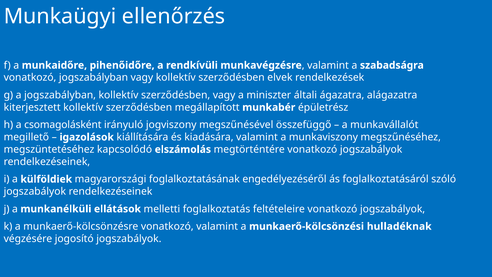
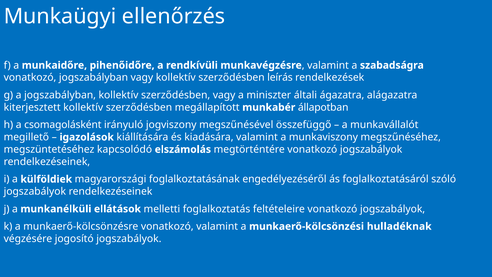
elvek: elvek -> leírás
épületrész: épületrész -> állapotban
